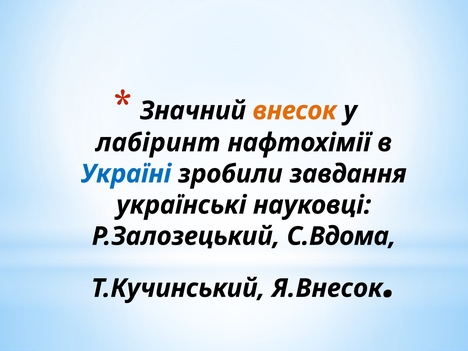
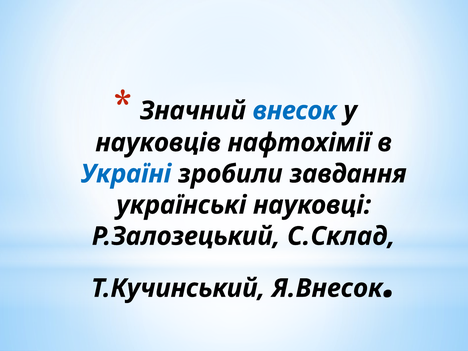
внесок colour: orange -> blue
лабіринт: лабіринт -> науковців
С.Вдома: С.Вдома -> С.Склад
